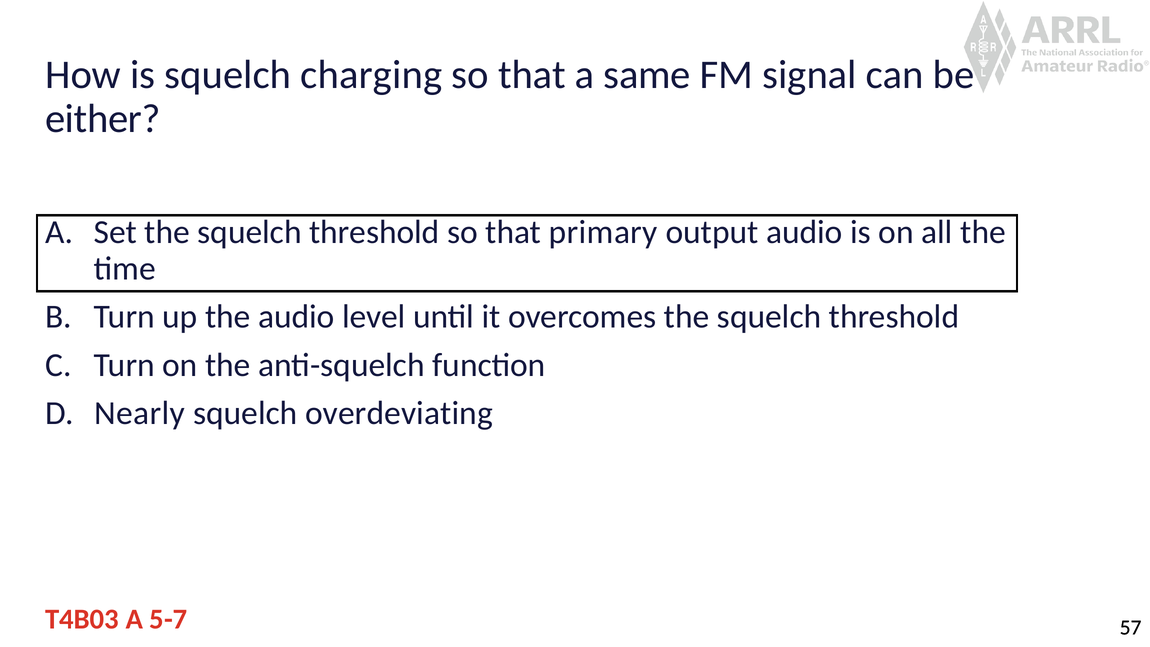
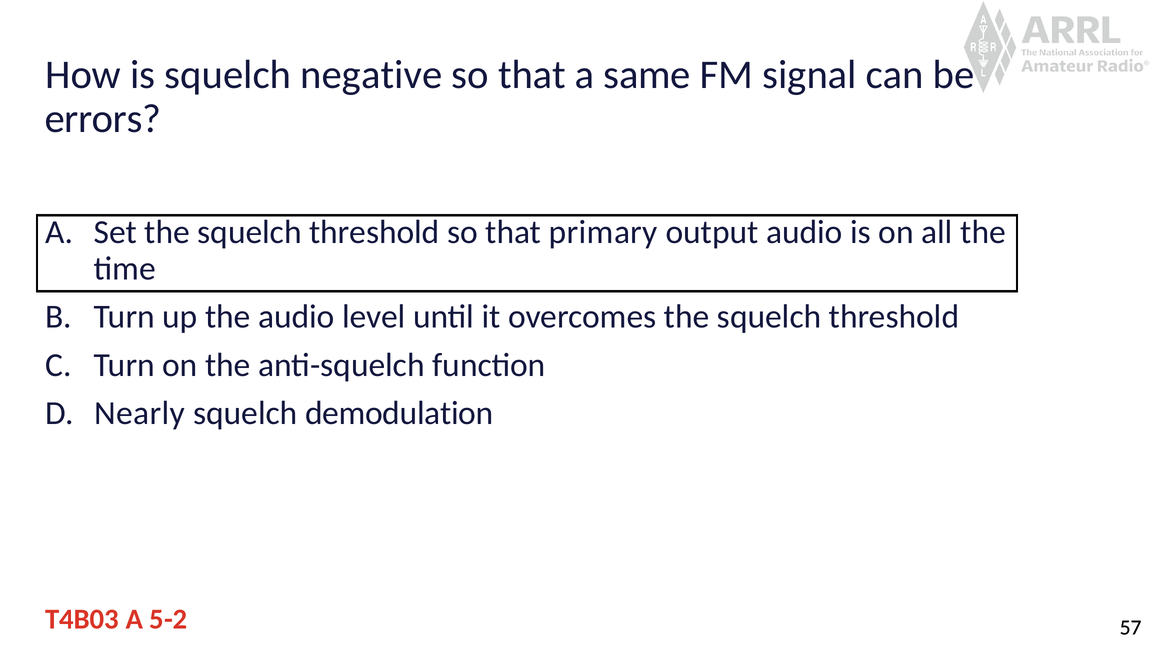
charging: charging -> negative
either: either -> errors
overdeviating: overdeviating -> demodulation
5-7: 5-7 -> 5-2
